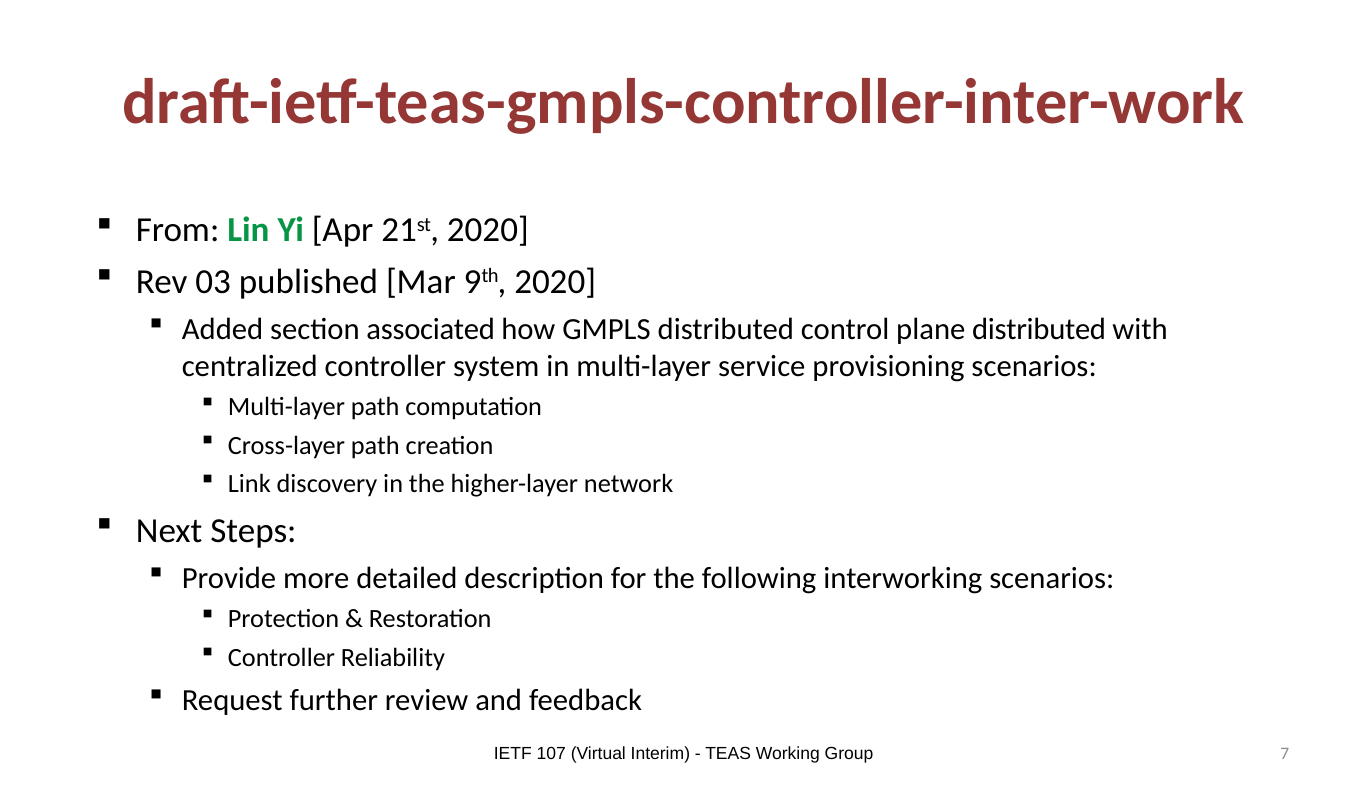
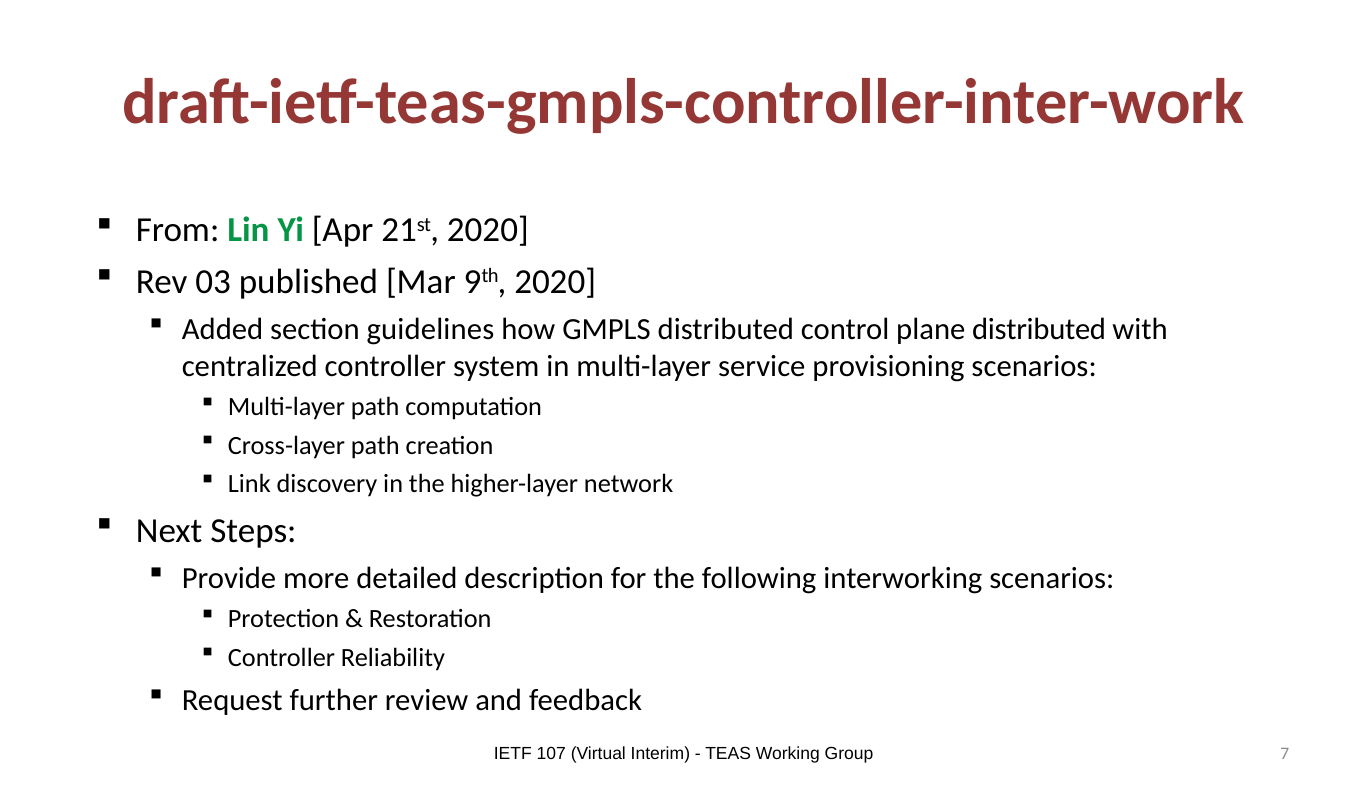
associated: associated -> guidelines
